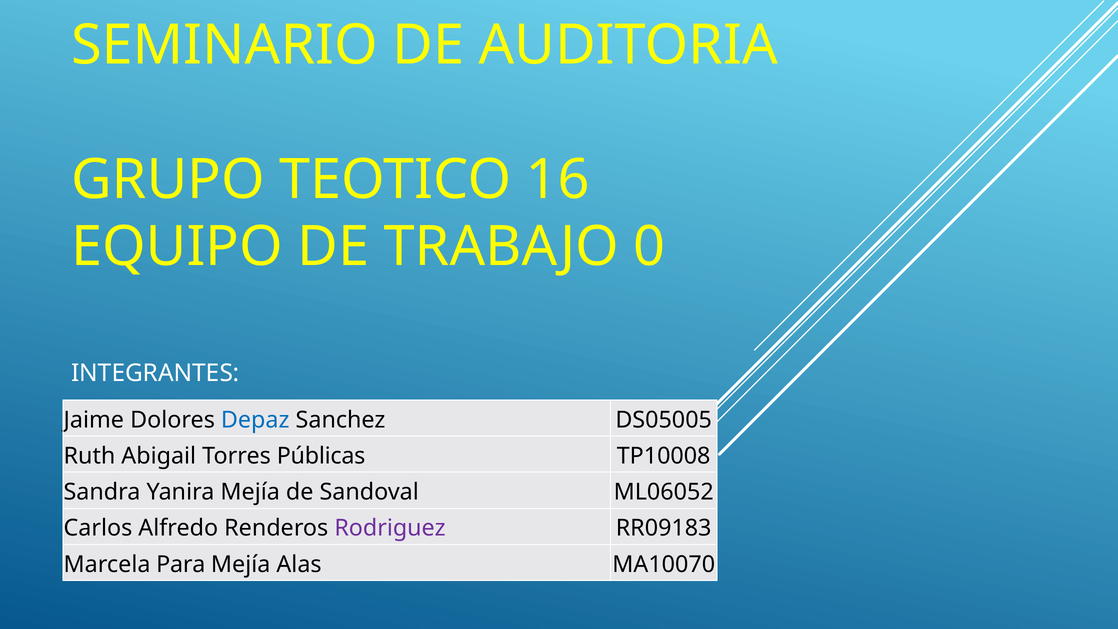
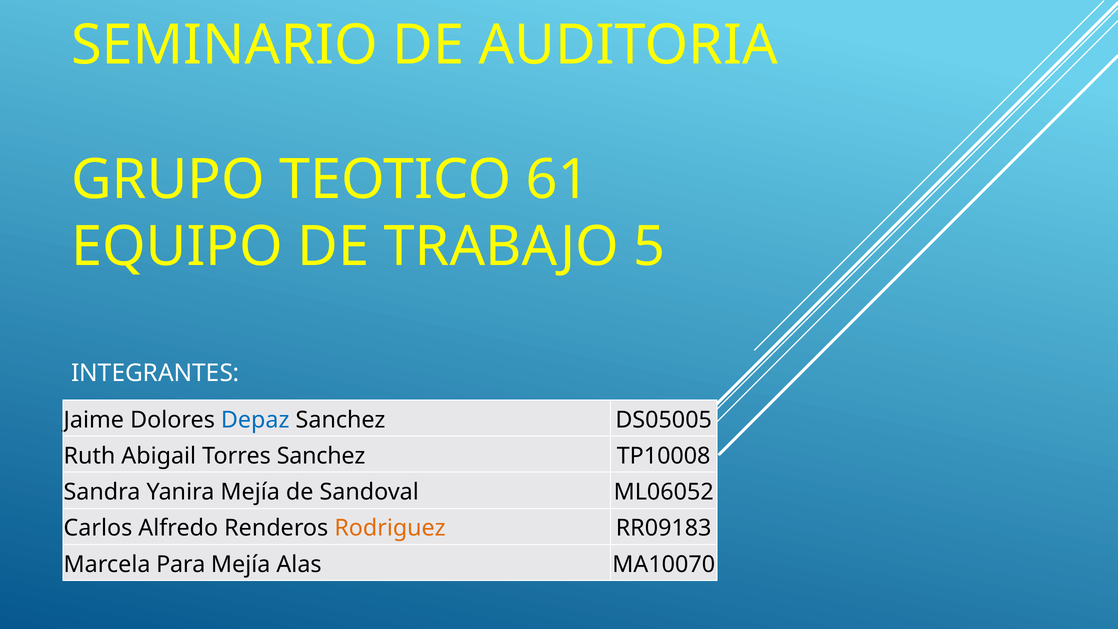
16: 16 -> 61
0: 0 -> 5
Torres Públicas: Públicas -> Sanchez
Rodriguez colour: purple -> orange
